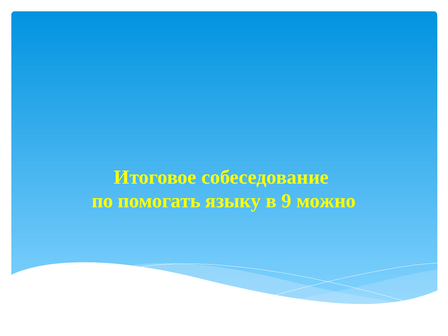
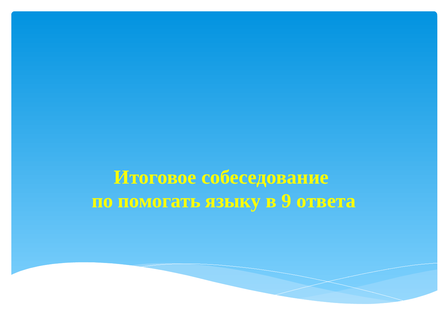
можно: можно -> ответа
